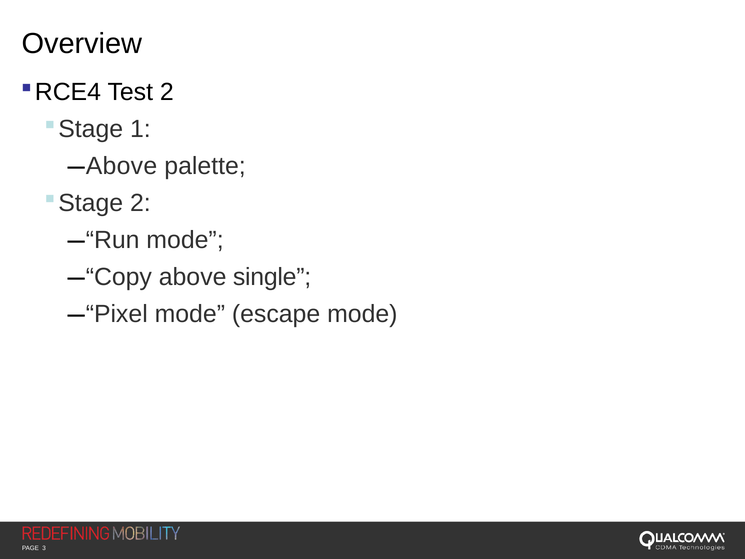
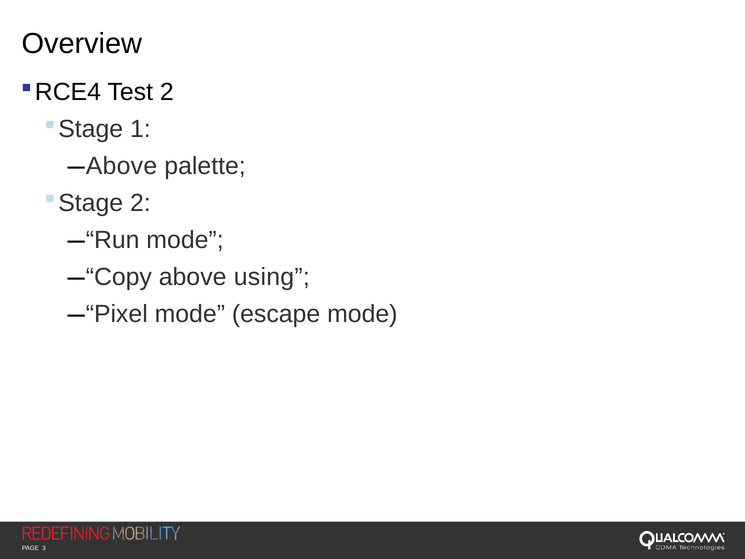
single: single -> using
